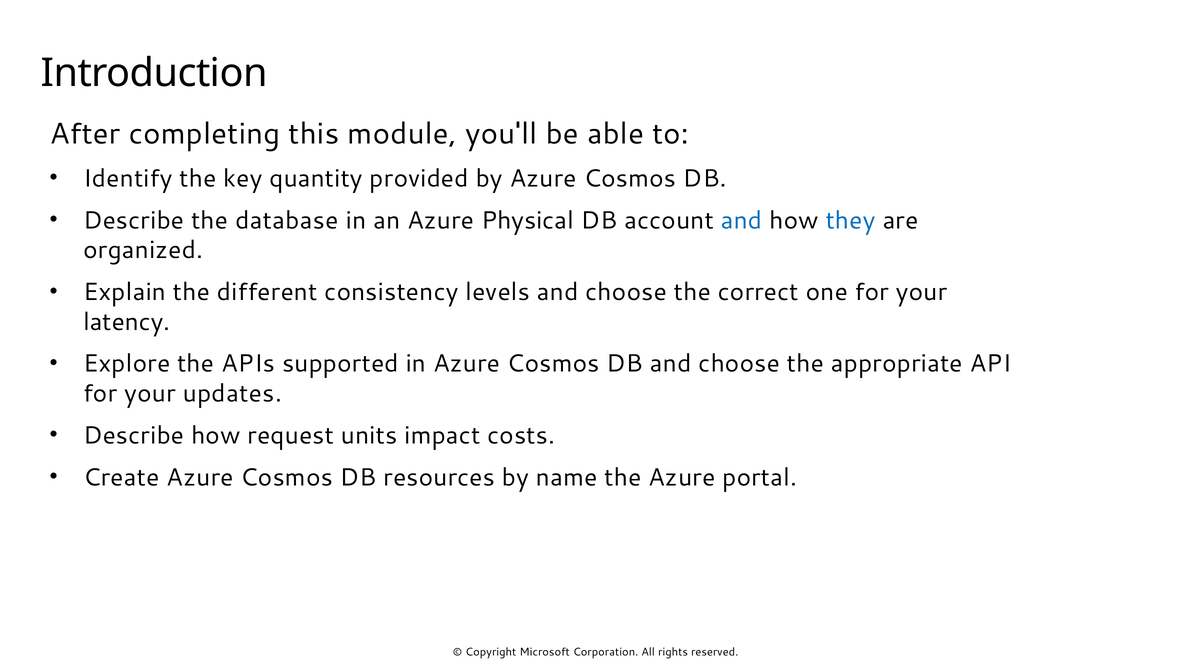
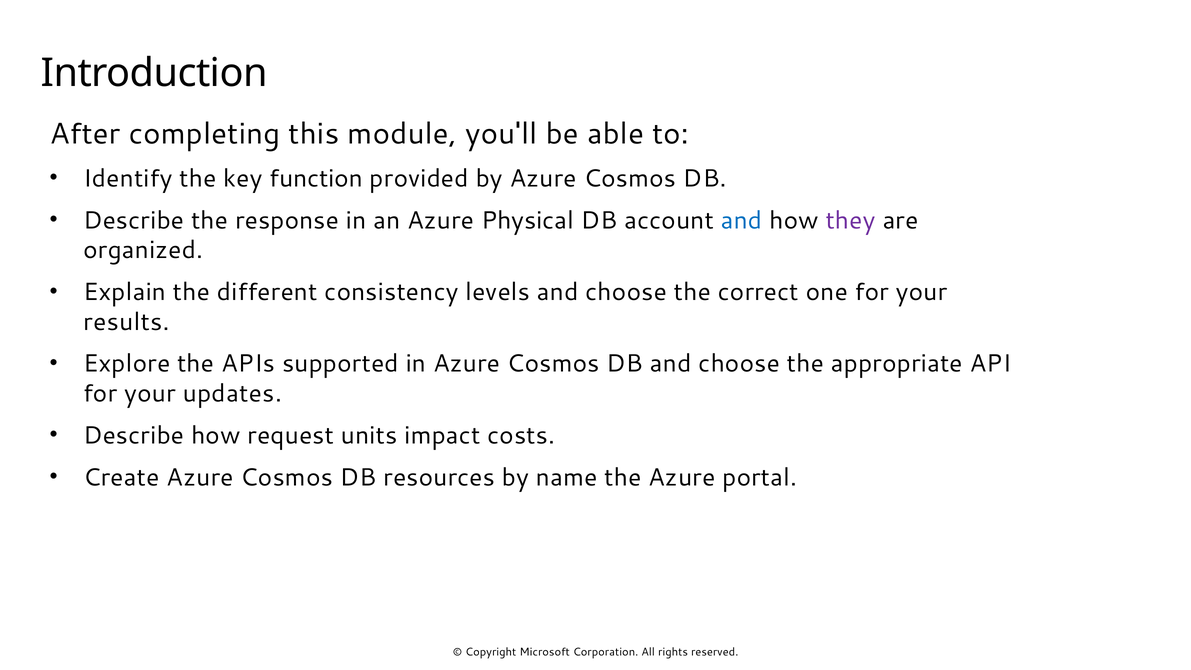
quantity: quantity -> function
database: database -> response
they colour: blue -> purple
latency: latency -> results
